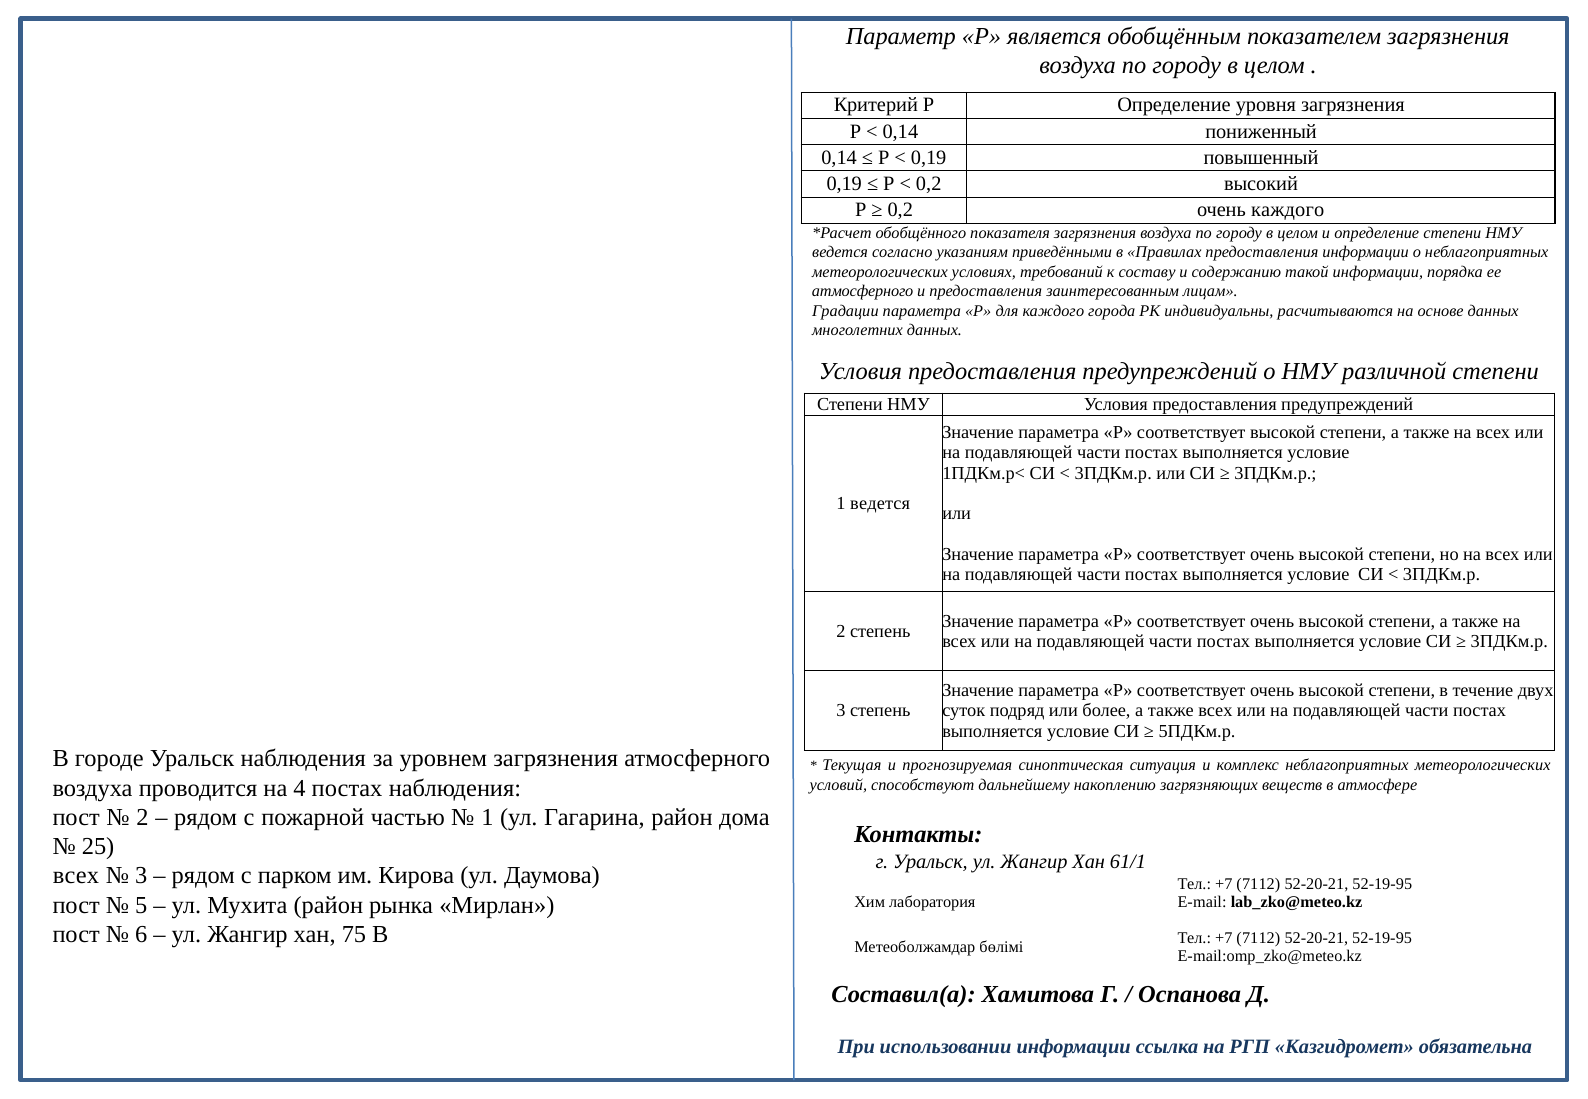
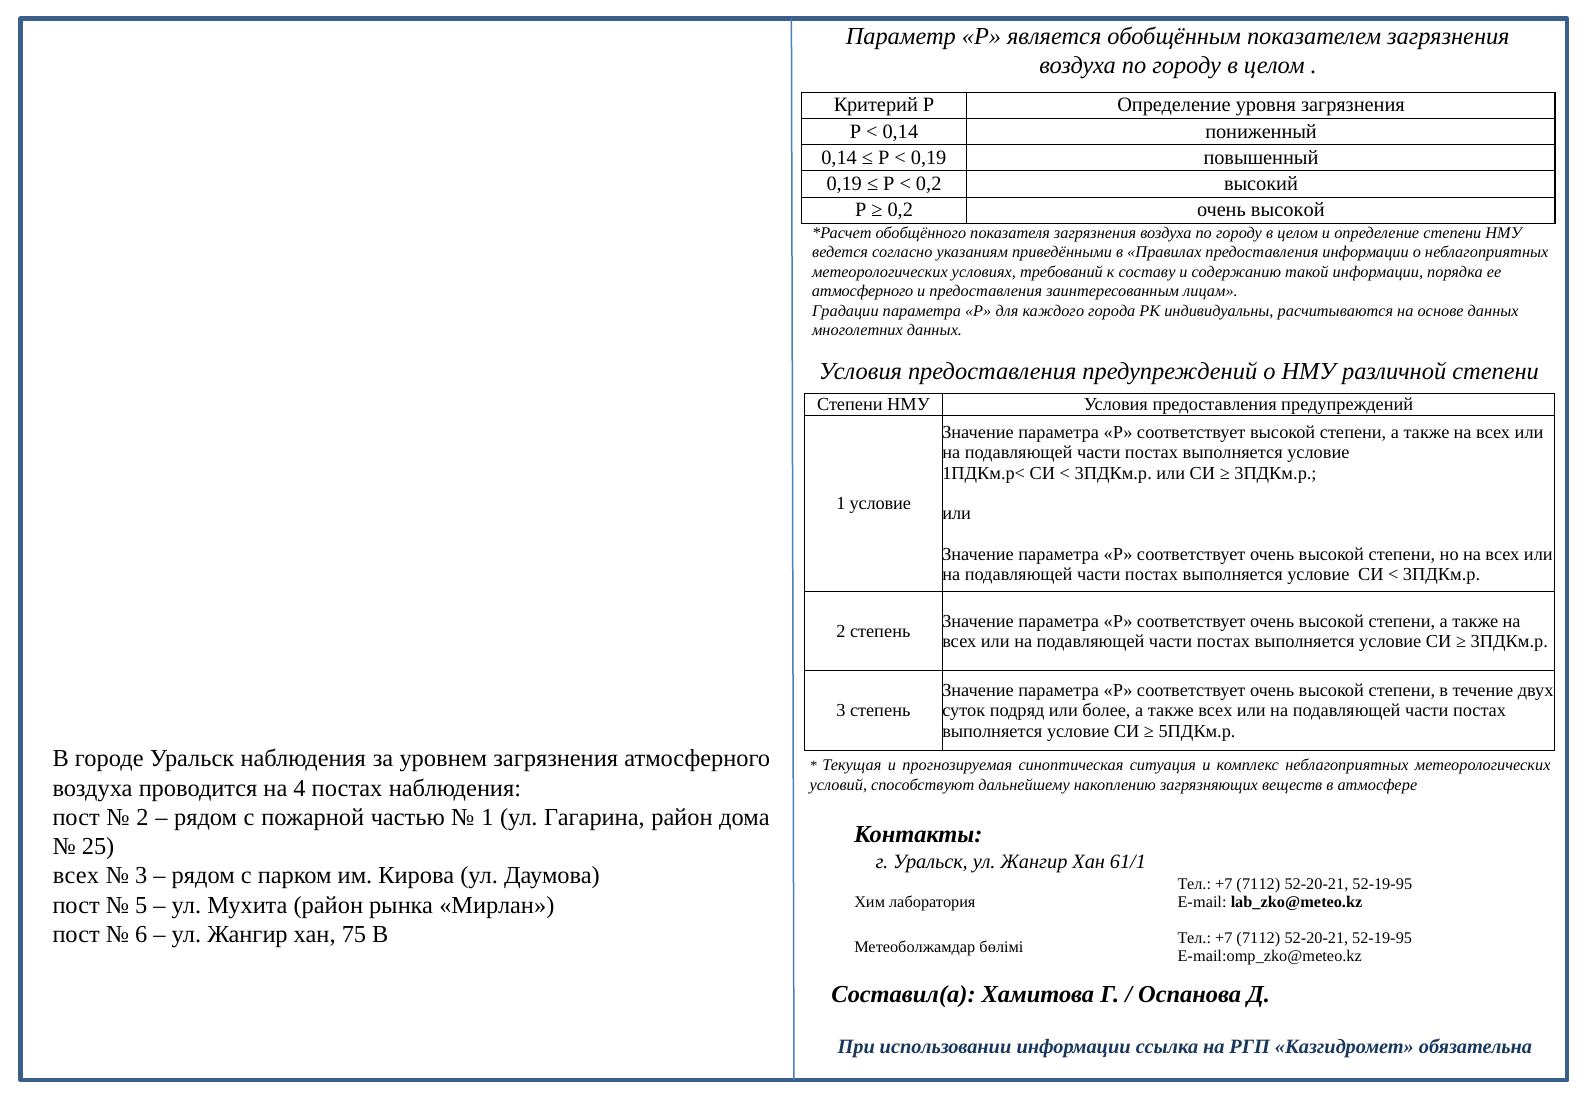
0,2 очень каждого: каждого -> высокой
1 ведется: ведется -> условие
